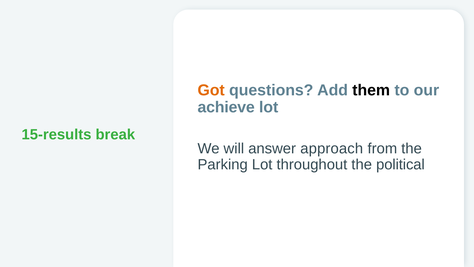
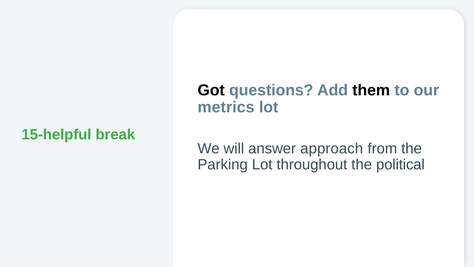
Got colour: orange -> black
achieve: achieve -> metrics
15-results: 15-results -> 15-helpful
